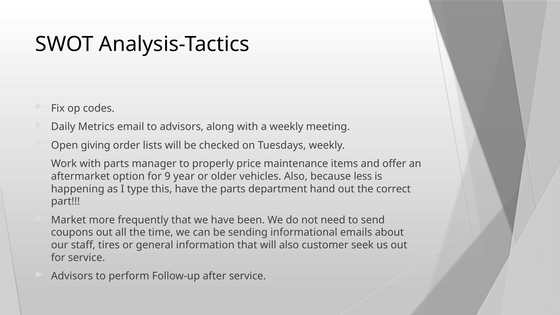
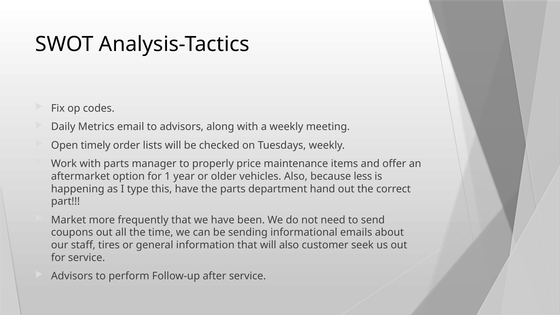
giving: giving -> timely
9: 9 -> 1
